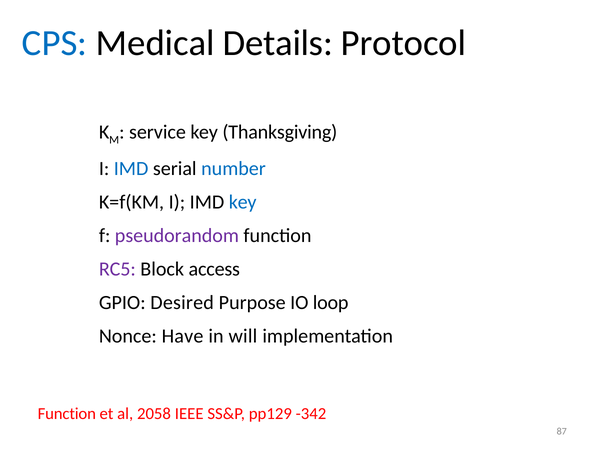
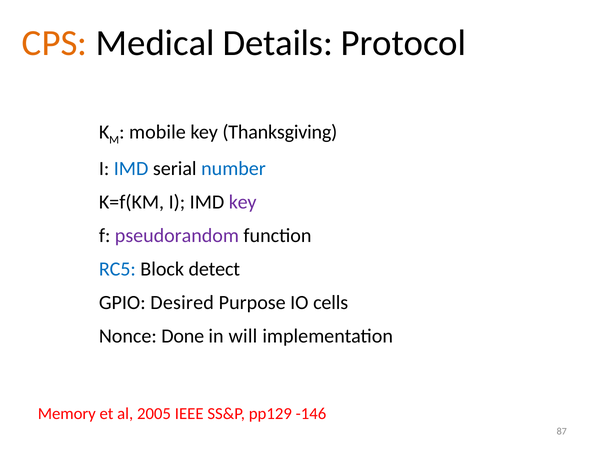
CPS colour: blue -> orange
service: service -> mobile
key at (243, 202) colour: blue -> purple
RC5 colour: purple -> blue
access: access -> detect
loop: loop -> cells
Have: Have -> Done
Function at (67, 414): Function -> Memory
2058: 2058 -> 2005
-342: -342 -> -146
